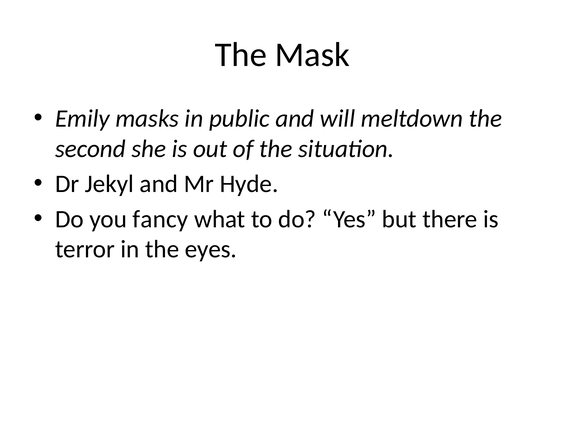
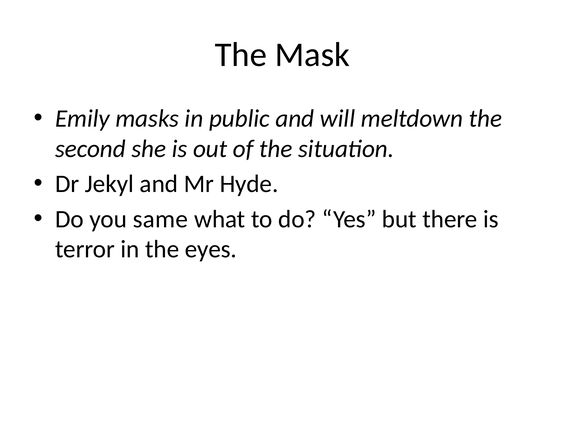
fancy: fancy -> same
